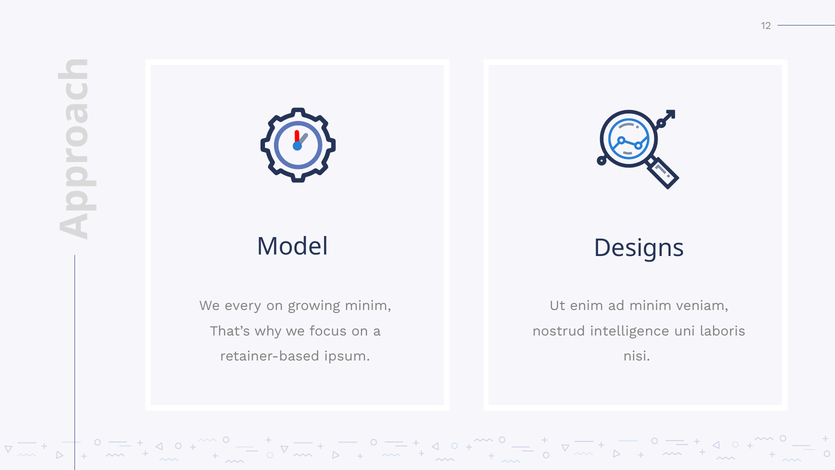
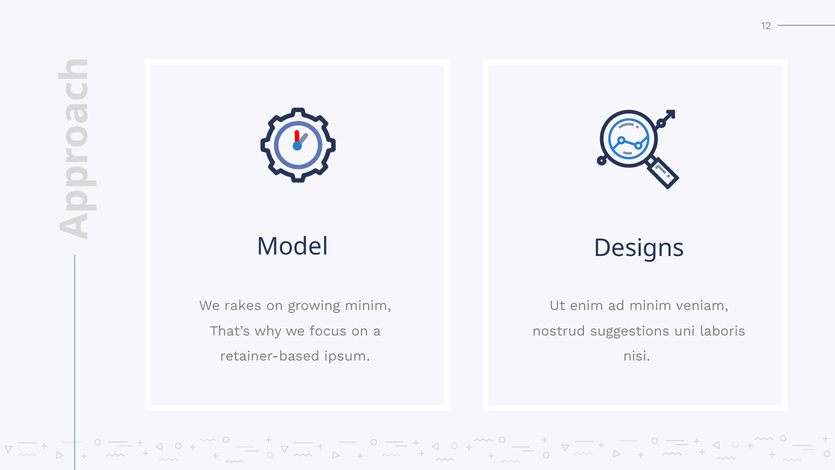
every: every -> rakes
intelligence: intelligence -> suggestions
